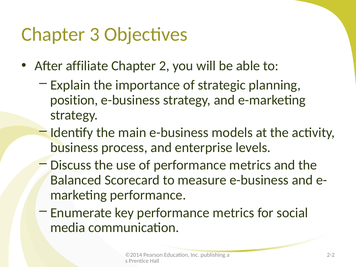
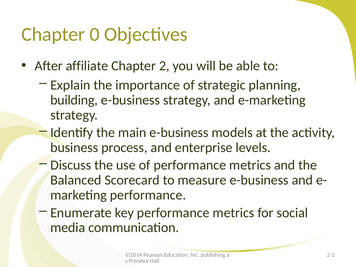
3: 3 -> 0
position: position -> building
